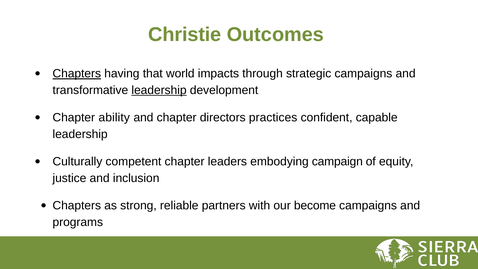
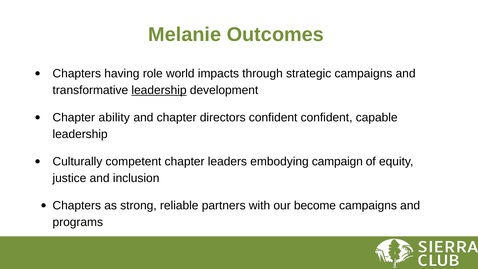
Christie: Christie -> Melanie
Chapters at (77, 74) underline: present -> none
that: that -> role
directors practices: practices -> confident
